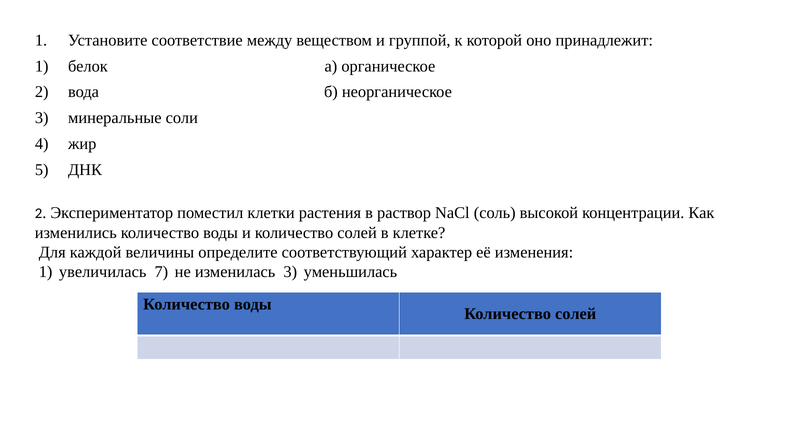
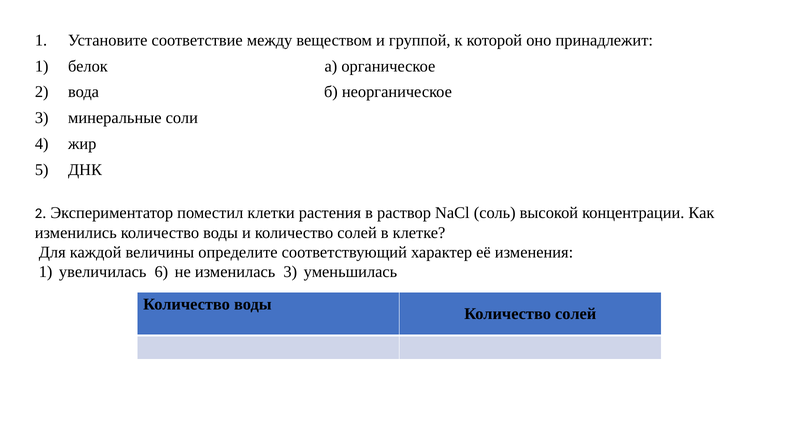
7: 7 -> 6
